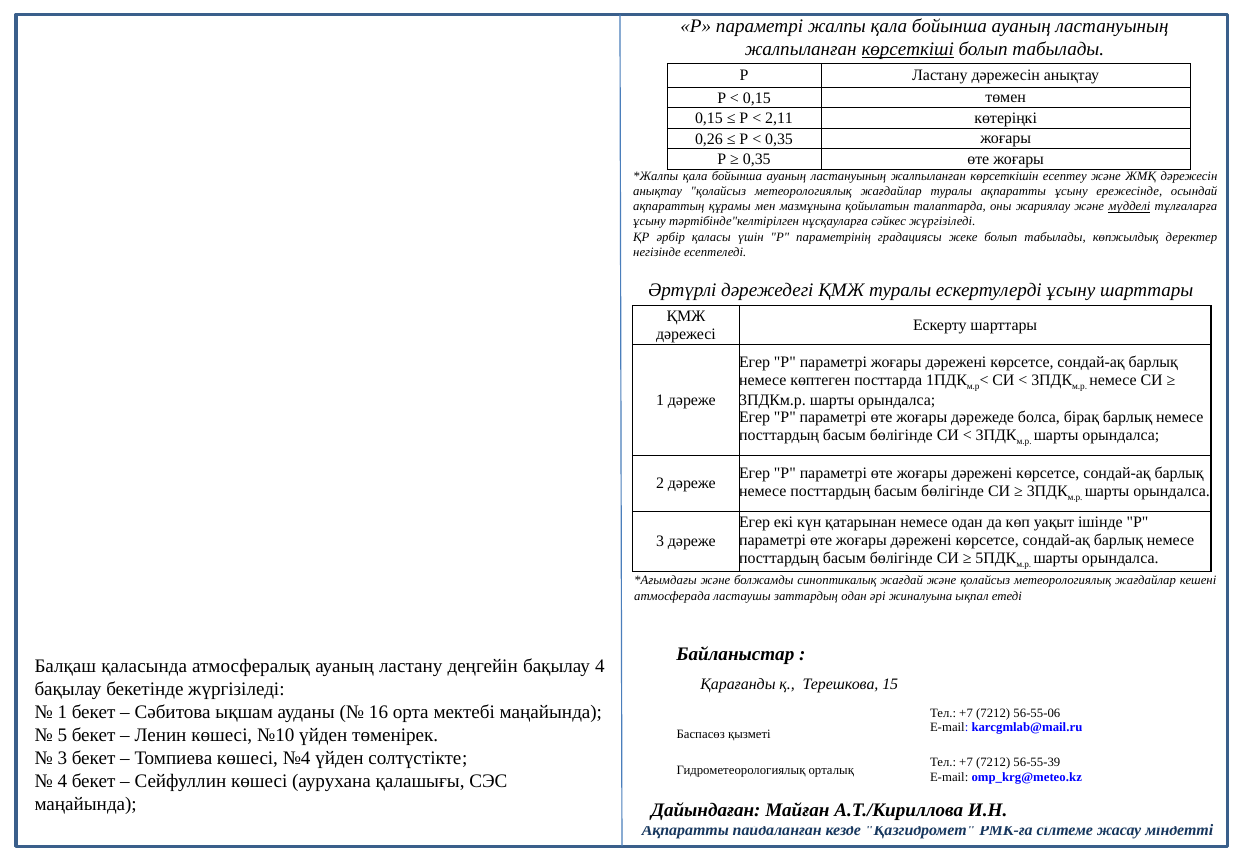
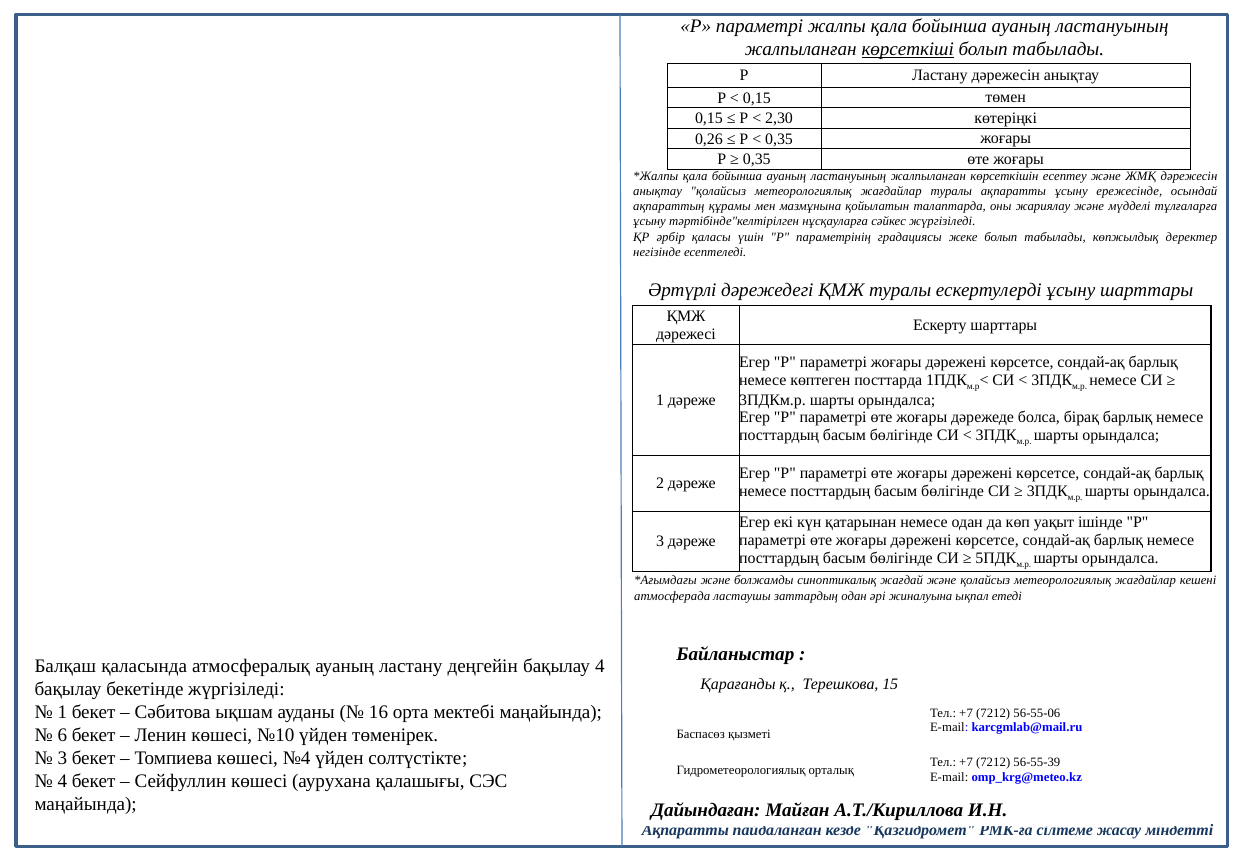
2,11: 2,11 -> 2,30
мүдделі underline: present -> none
5: 5 -> 6
